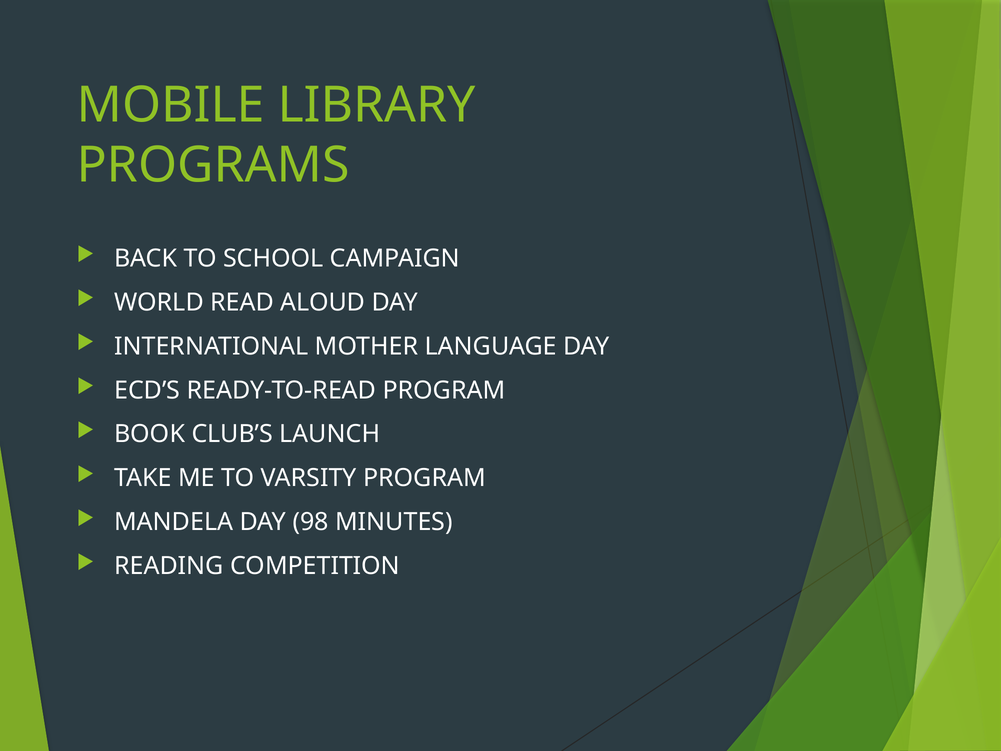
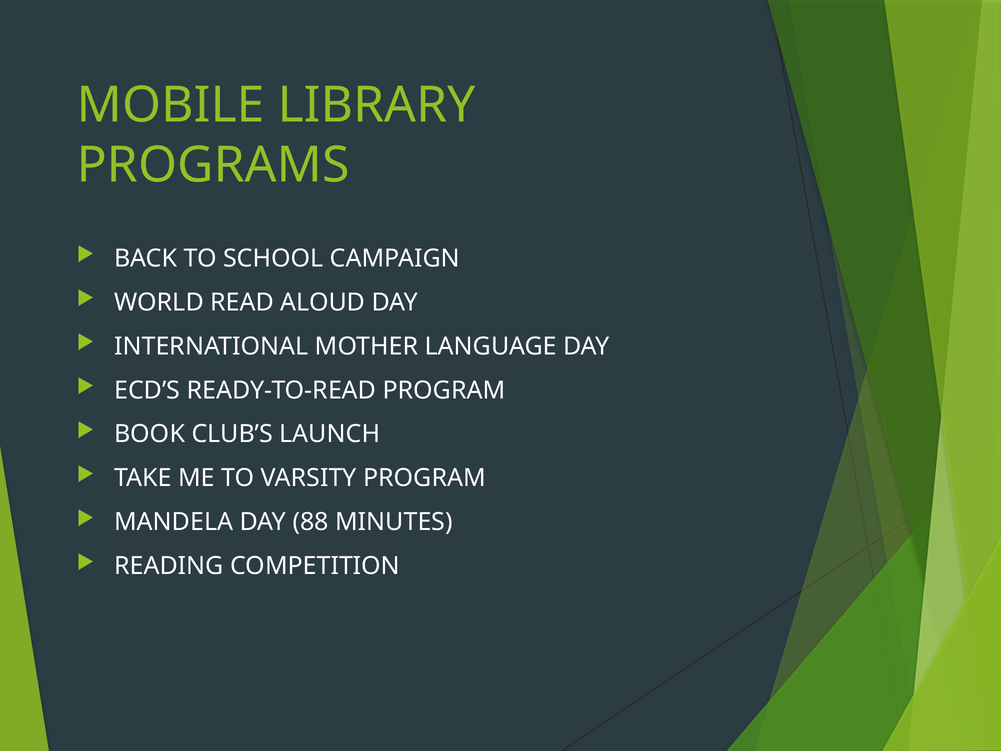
98: 98 -> 88
